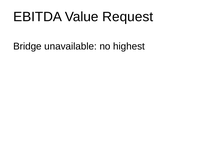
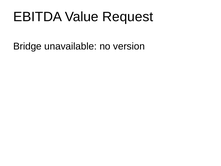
highest: highest -> version
